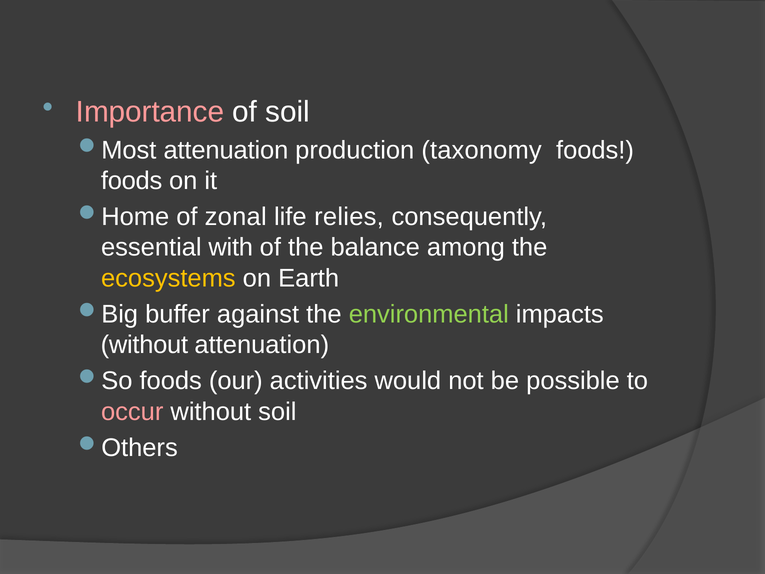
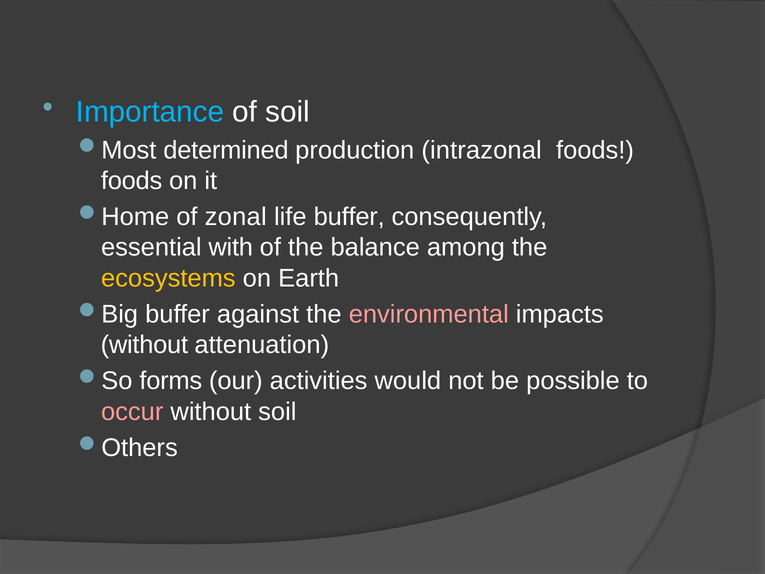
Importance colour: pink -> light blue
attenuation at (226, 150): attenuation -> determined
taxonomy: taxonomy -> intrazonal
life relies: relies -> buffer
environmental colour: light green -> pink
foods at (171, 381): foods -> forms
